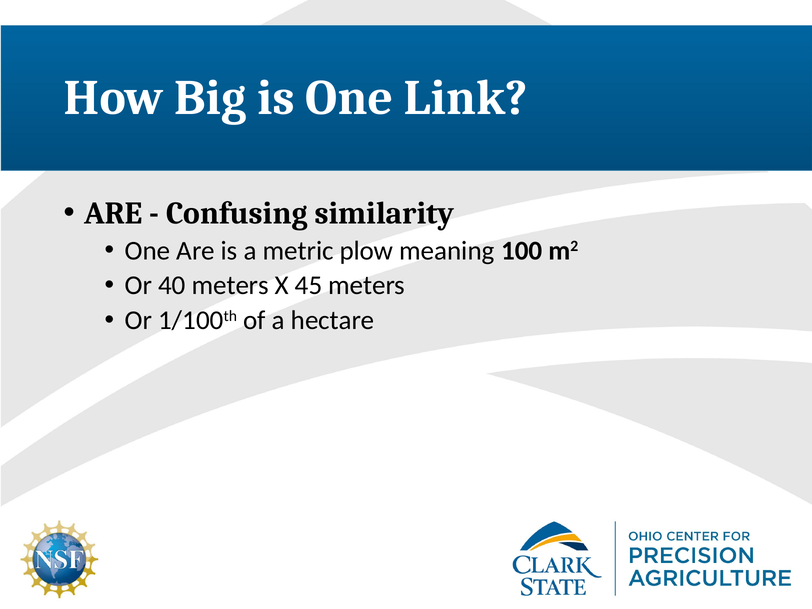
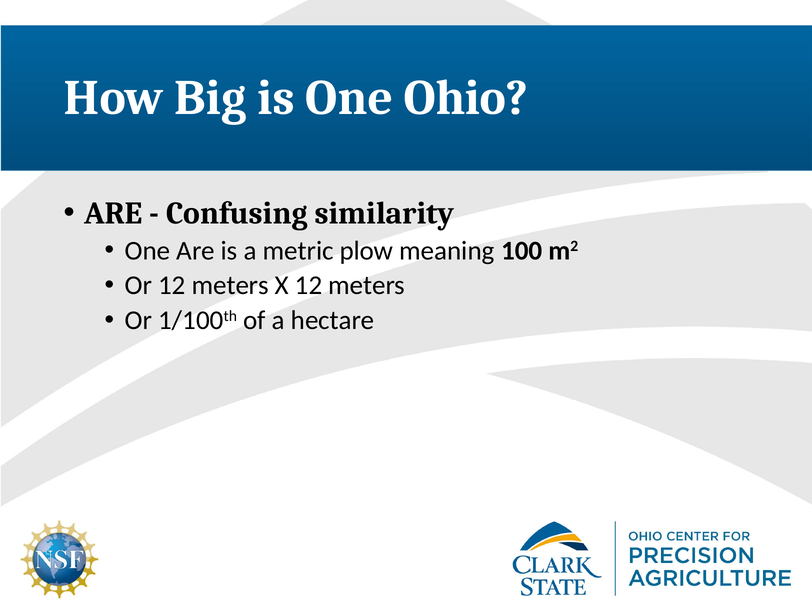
Link: Link -> Ohio
Or 40: 40 -> 12
X 45: 45 -> 12
